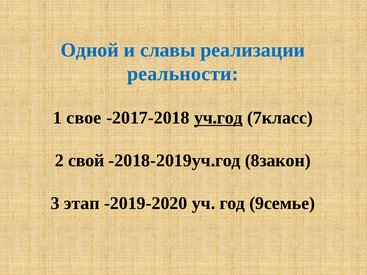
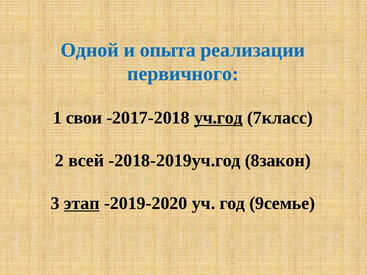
славы: славы -> опыта
реальности: реальности -> первичного
свое: свое -> свои
свой: свой -> всей
этап underline: none -> present
